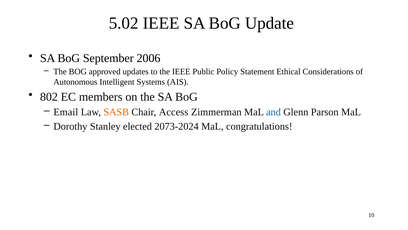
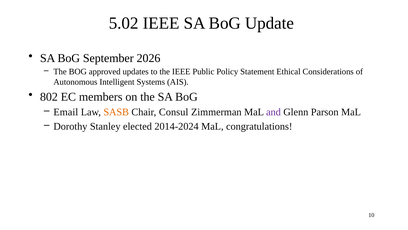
2006: 2006 -> 2026
Access: Access -> Consul
and colour: blue -> purple
2073-2024: 2073-2024 -> 2014-2024
